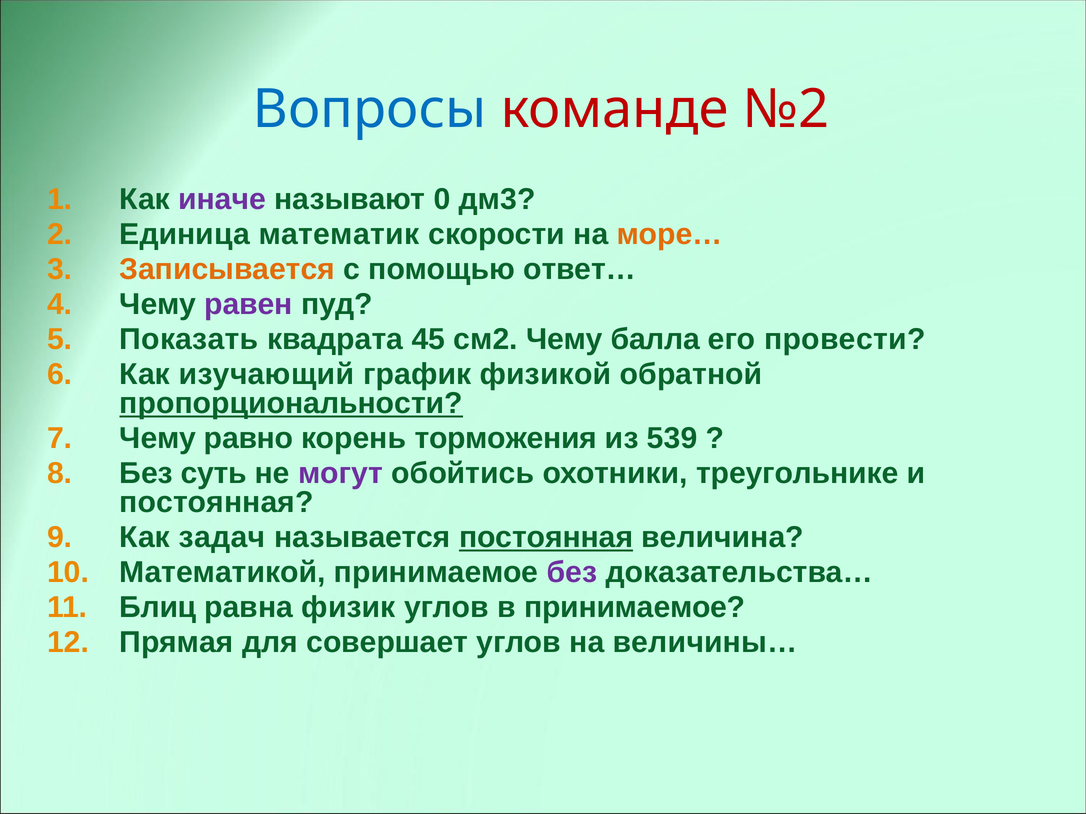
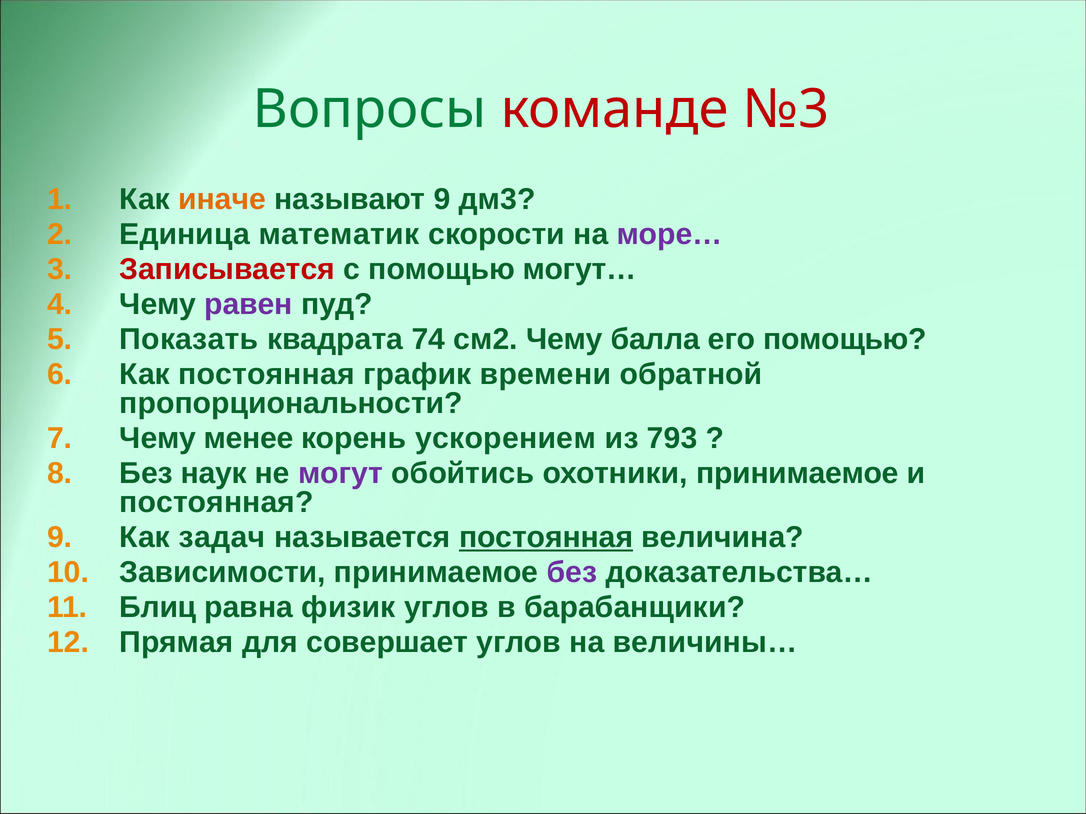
Вопросы colour: blue -> green
№2: №2 -> №3
иначе colour: purple -> orange
называют 0: 0 -> 9
море… colour: orange -> purple
Записывается colour: orange -> red
ответ…: ответ… -> могут…
45: 45 -> 74
его провести: провести -> помощью
Как изучающий: изучающий -> постоянная
физикой: физикой -> времени
пропорциональности underline: present -> none
равно: равно -> менее
торможения: торможения -> ускорением
539: 539 -> 793
суть: суть -> наук
охотники треугольнике: треугольнике -> принимаемое
Математикой: Математикой -> Зависимости
в принимаемое: принимаемое -> барабанщики
